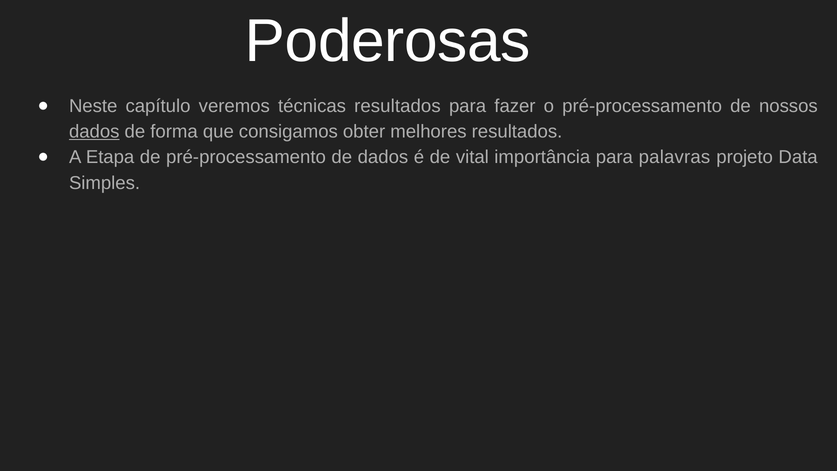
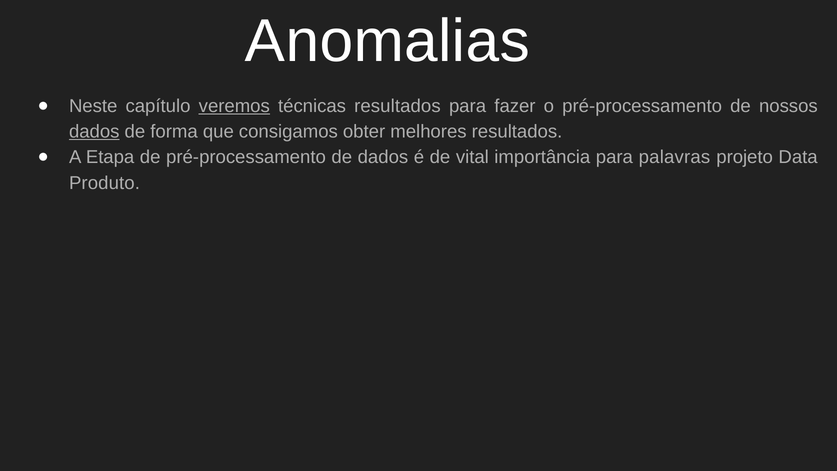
Poderosas: Poderosas -> Anomalias
veremos underline: none -> present
Simples: Simples -> Produto
